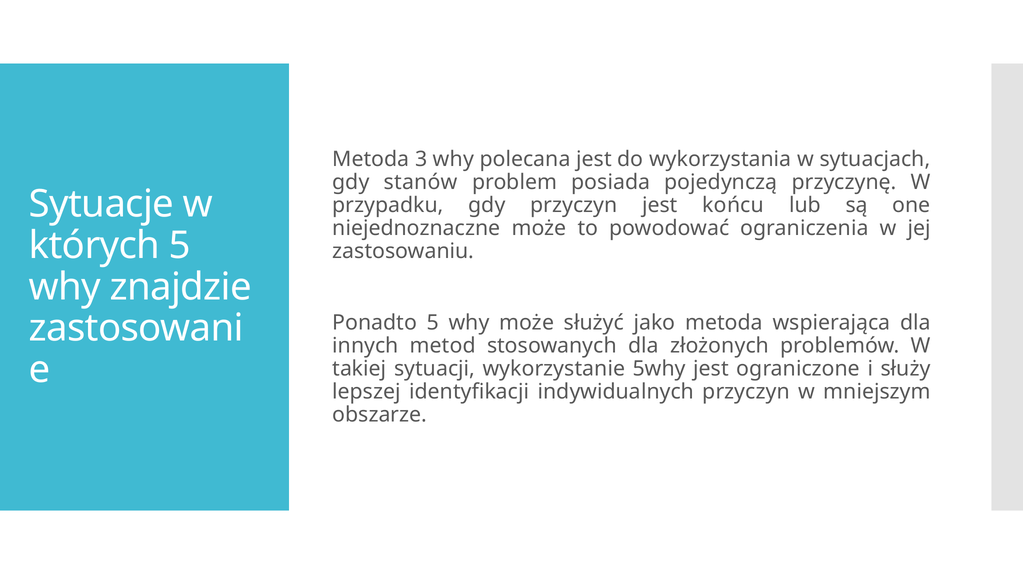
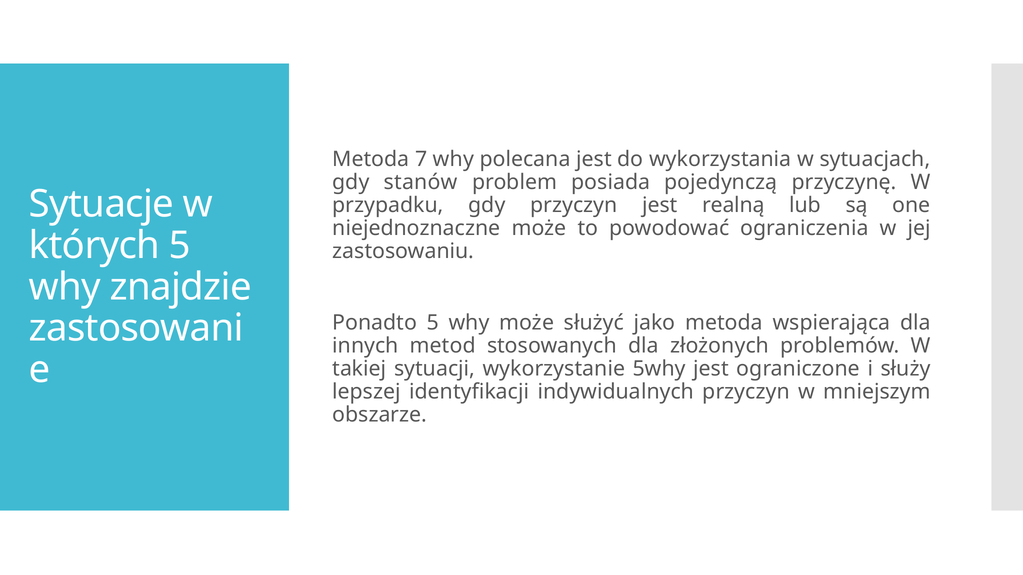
3: 3 -> 7
końcu: końcu -> realną
